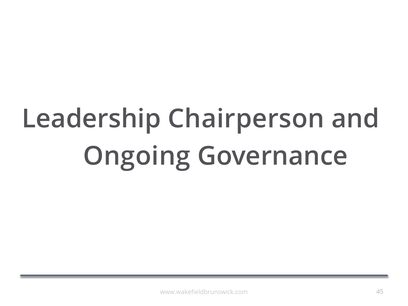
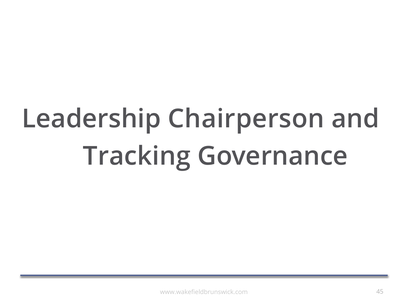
Ongoing: Ongoing -> Tracking
